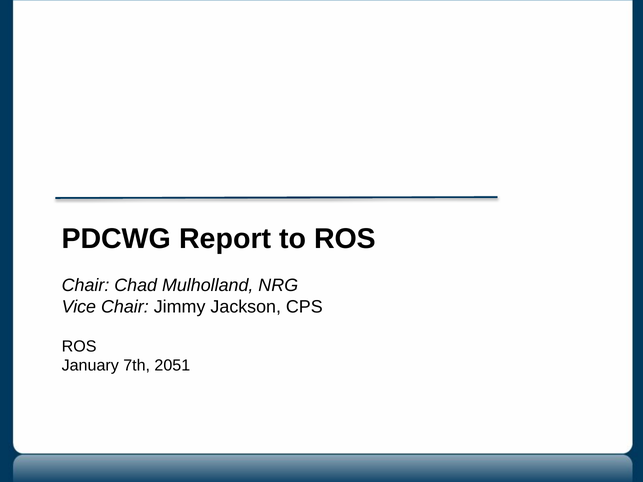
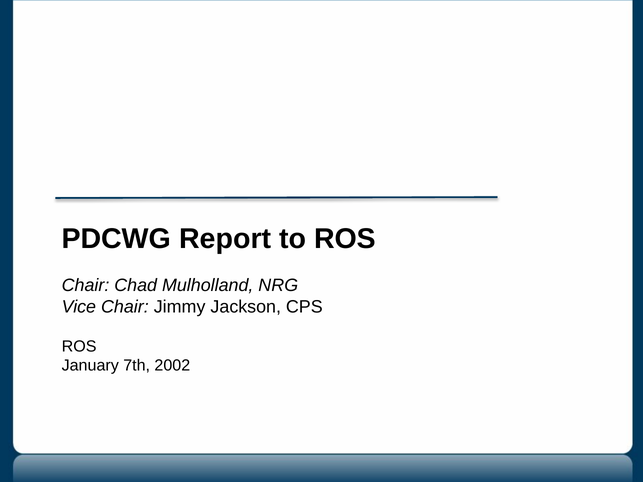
2051: 2051 -> 2002
